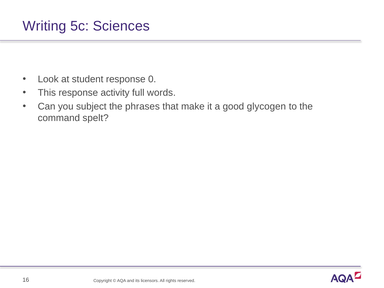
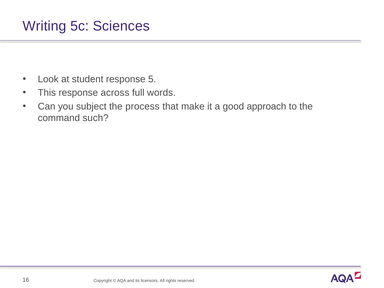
0: 0 -> 5
activity: activity -> across
phrases: phrases -> process
glycogen: glycogen -> approach
spelt: spelt -> such
